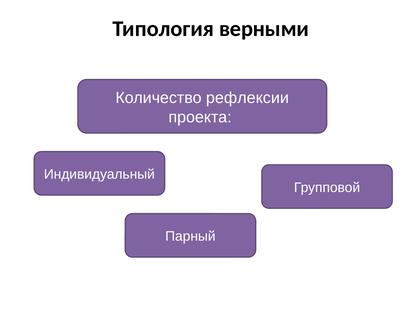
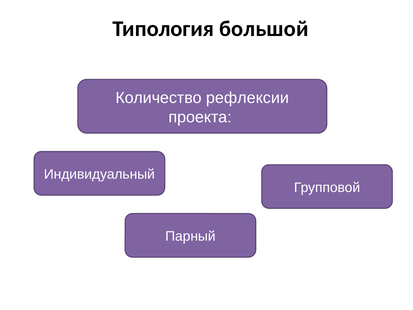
верными: верными -> большой
